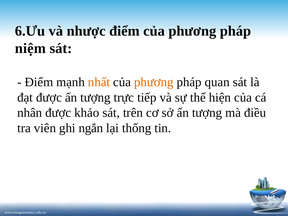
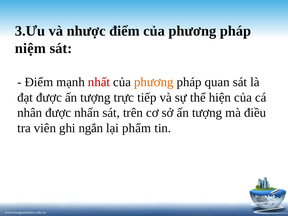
6.Ưu: 6.Ưu -> 3.Ưu
nhất colour: orange -> red
khảo: khảo -> nhấn
thống: thống -> phẩm
